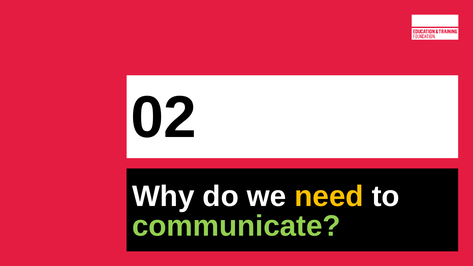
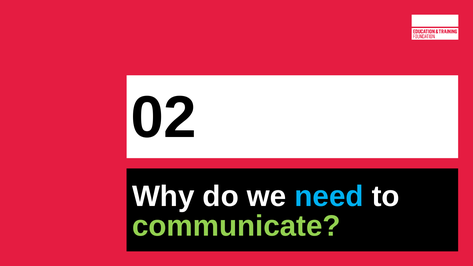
need colour: yellow -> light blue
